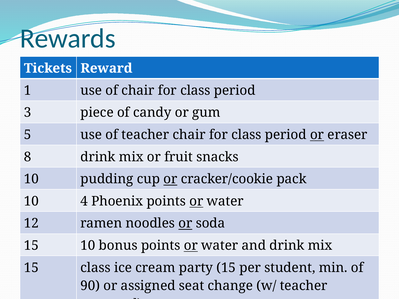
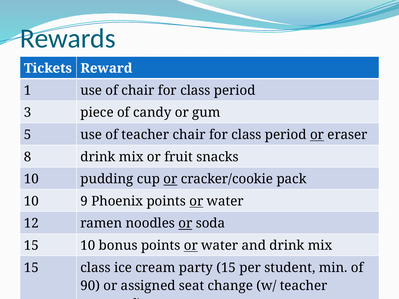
4: 4 -> 9
